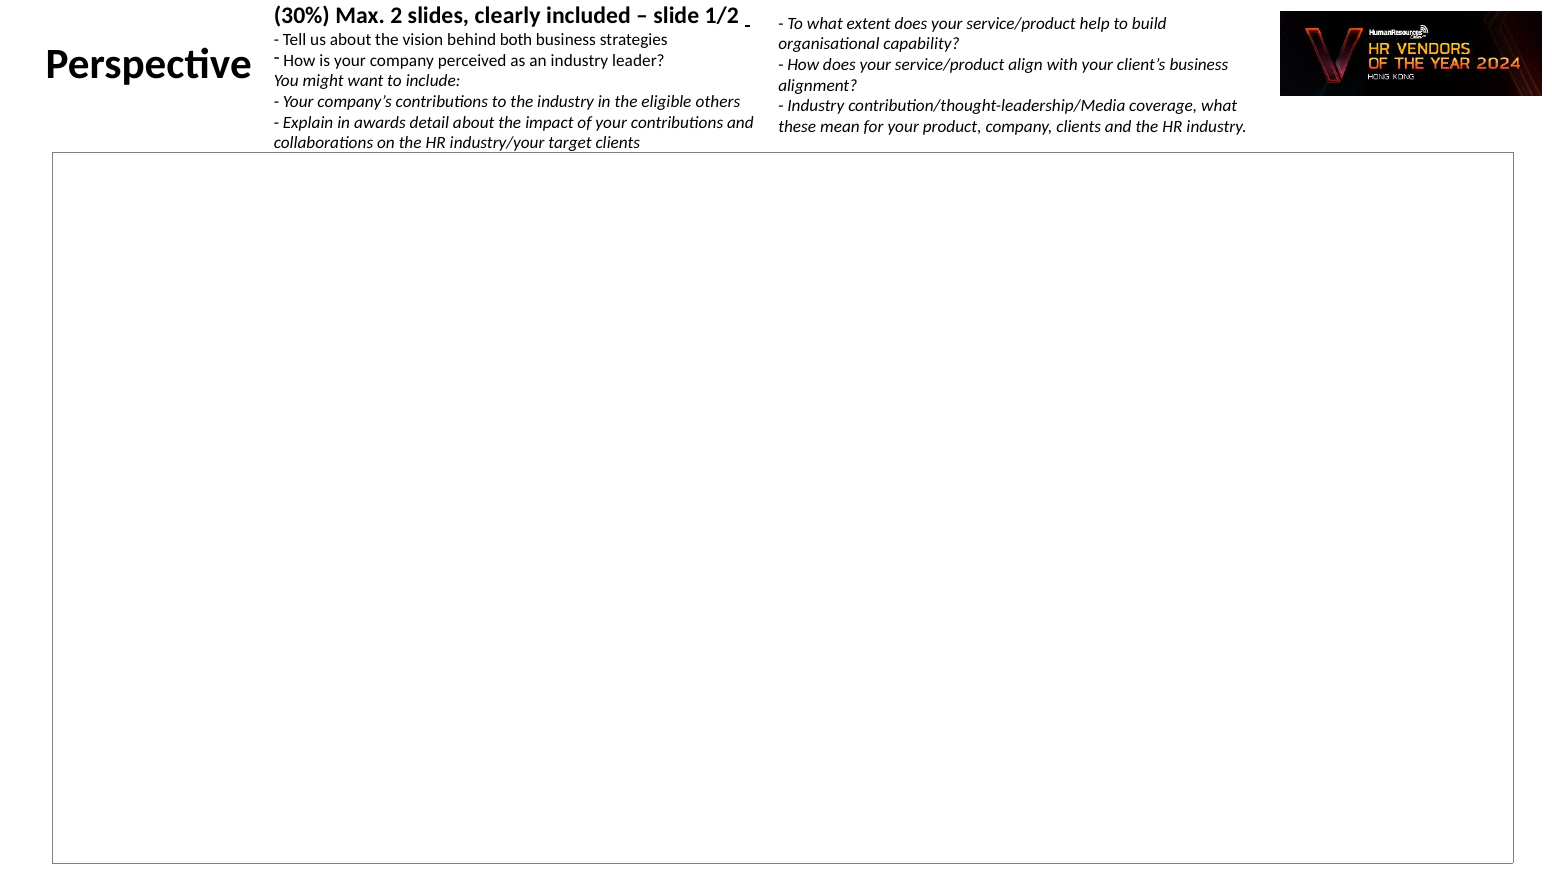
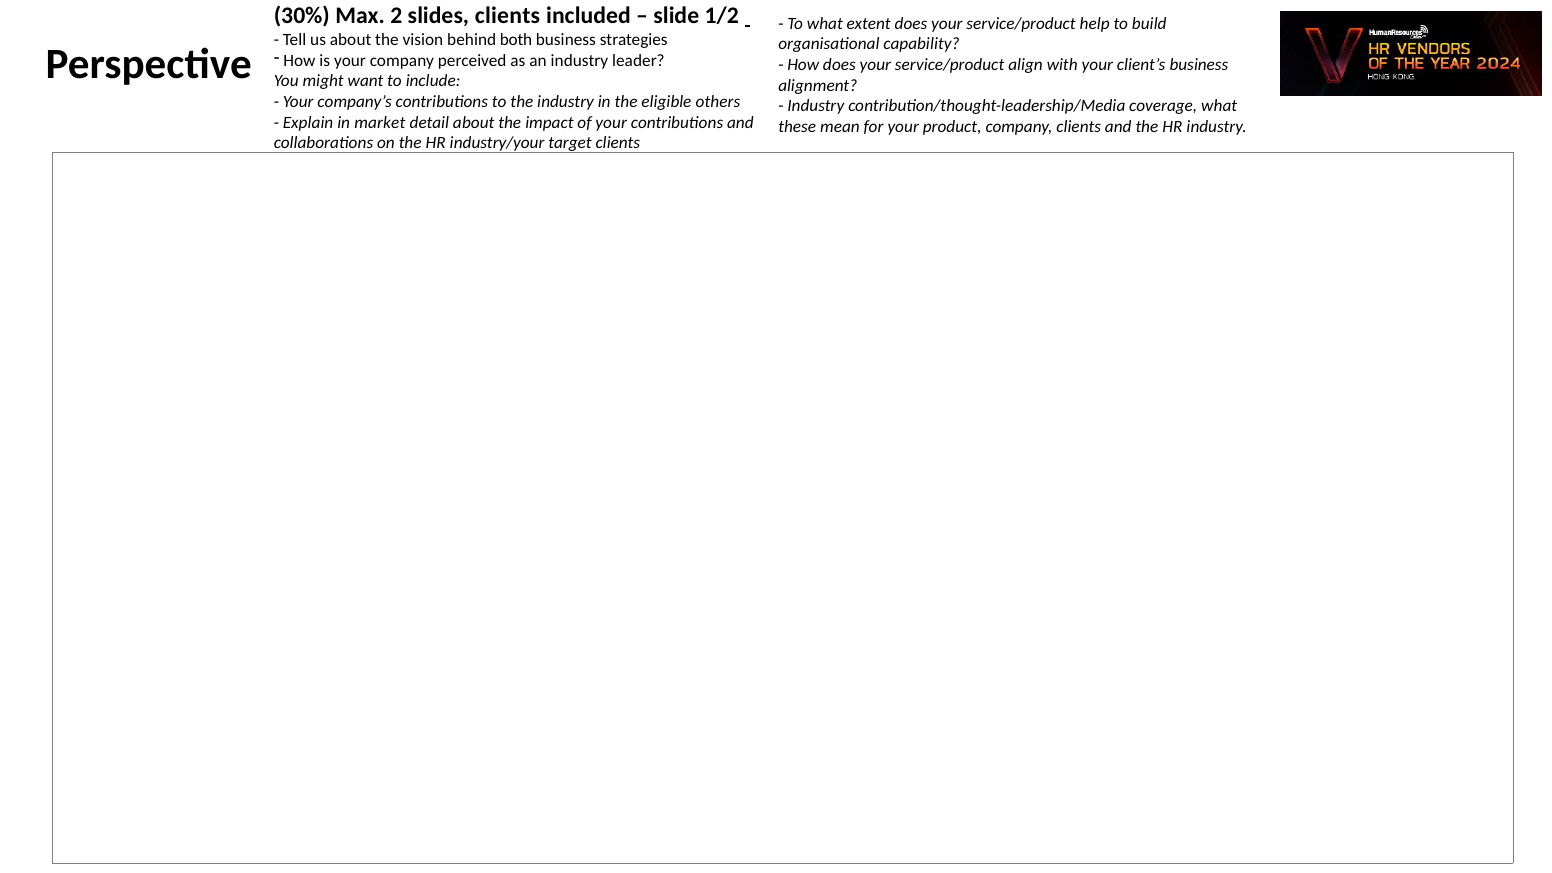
slides clearly: clearly -> clients
awards: awards -> market
